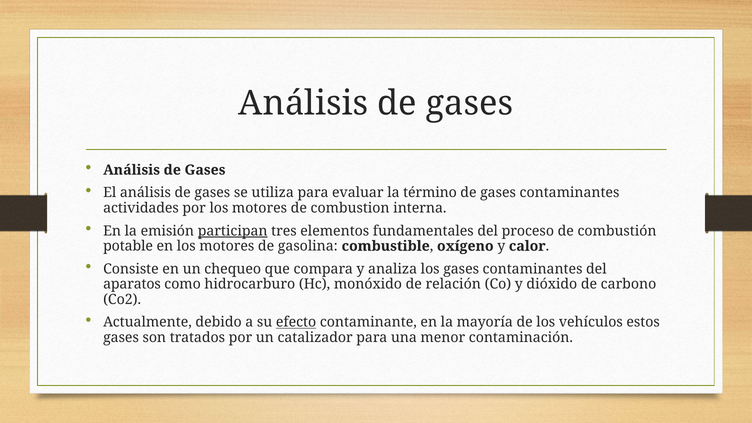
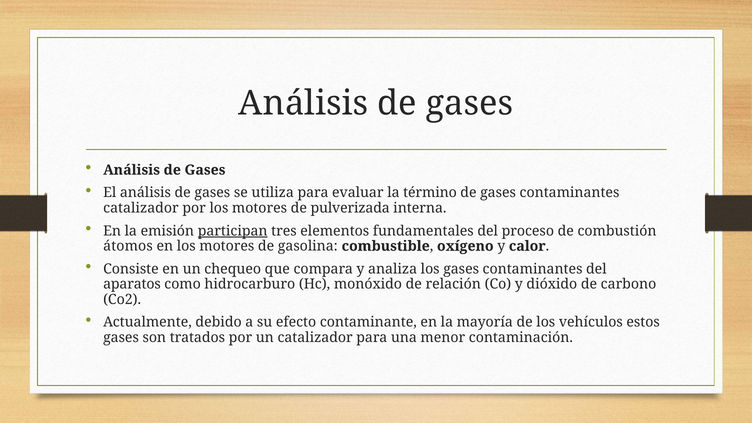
actividades at (141, 208): actividades -> catalizador
combustion: combustion -> pulverizada
potable: potable -> átomos
efecto underline: present -> none
